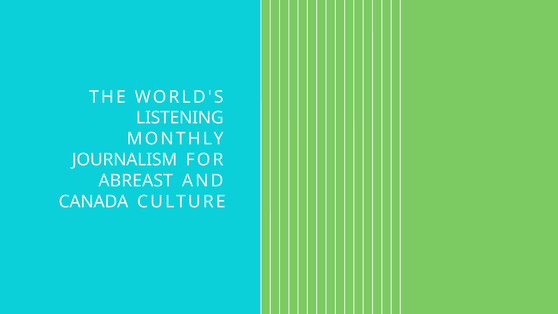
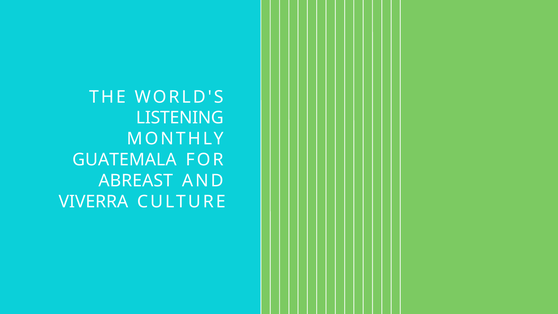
JOURNALISM: JOURNALISM -> GUATEMALA
CANADA: CANADA -> VIVERRA
